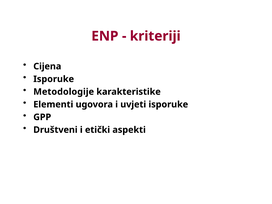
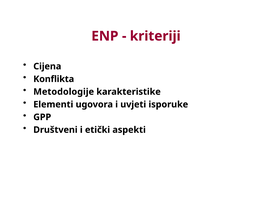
Isporuke at (54, 79): Isporuke -> Konflikta
